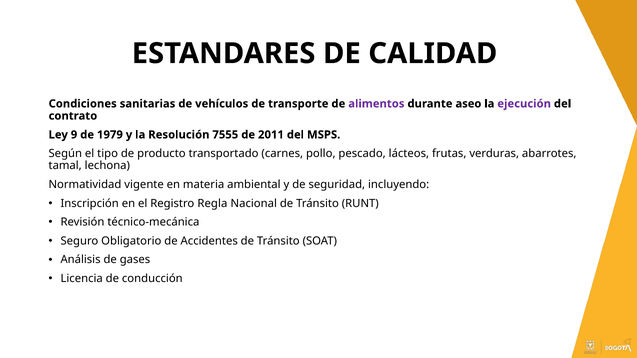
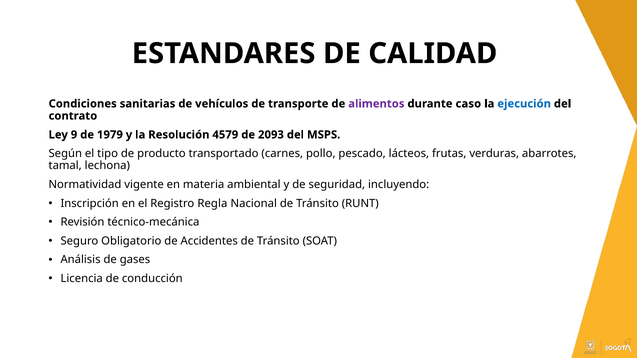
aseo: aseo -> caso
ejecución colour: purple -> blue
7555: 7555 -> 4579
2011: 2011 -> 2093
